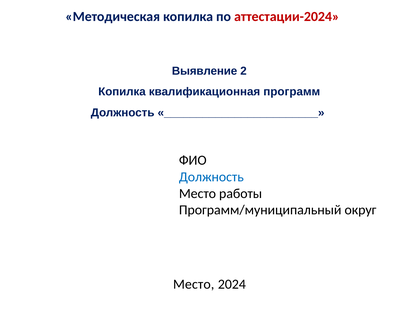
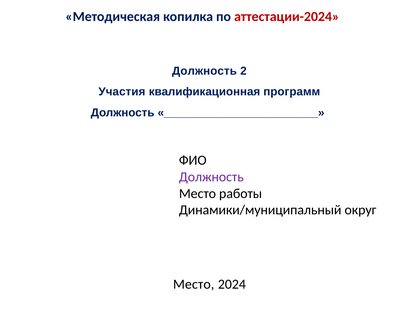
Выявление at (205, 71): Выявление -> Должность
Копилка at (122, 92): Копилка -> Участия
Должность at (211, 177) colour: blue -> purple
Программ/муниципальный: Программ/муниципальный -> Динамики/муниципальный
